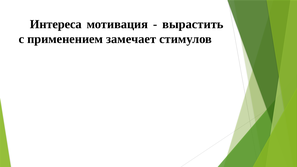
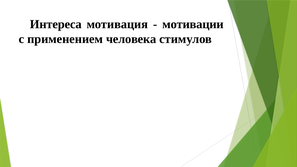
вырастить: вырастить -> мотивации
замечает: замечает -> человека
